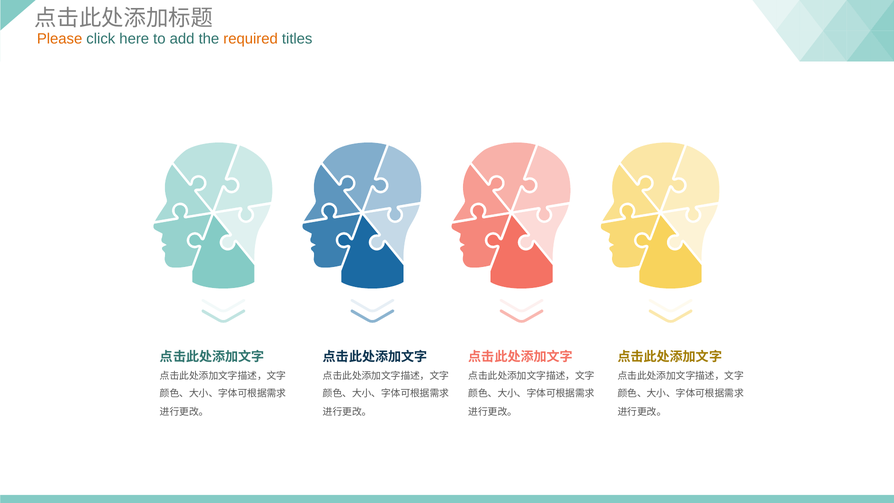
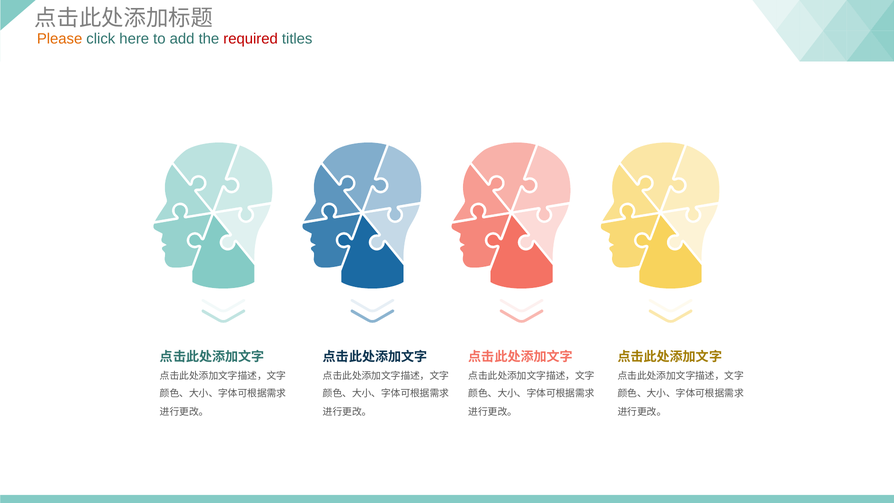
required colour: orange -> red
